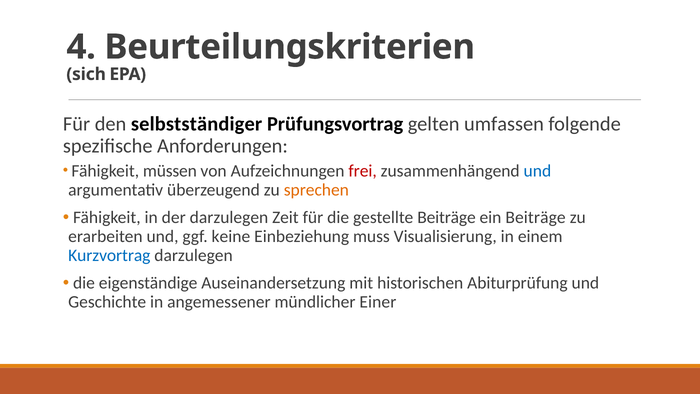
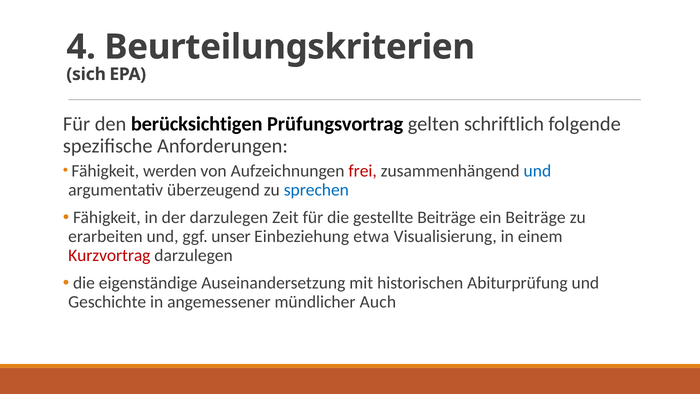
selbstständiger: selbstständiger -> berücksichtigen
umfassen: umfassen -> schriftlich
müssen: müssen -> werden
sprechen colour: orange -> blue
keine: keine -> unser
muss: muss -> etwa
Kurzvortrag colour: blue -> red
Einer: Einer -> Auch
